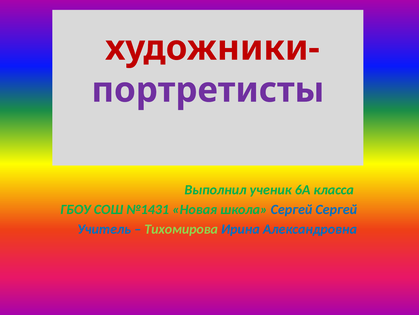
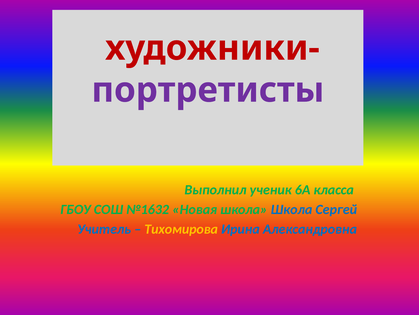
№1431: №1431 -> №1632
школа Сергей: Сергей -> Школа
Тихомирова colour: light green -> yellow
